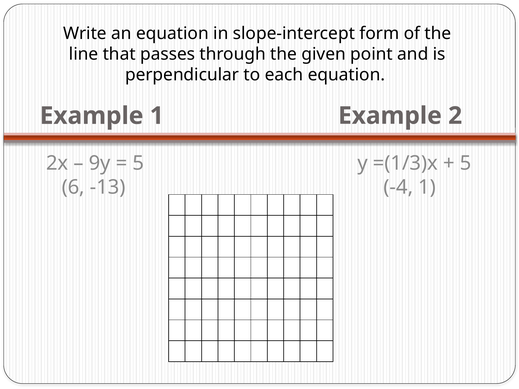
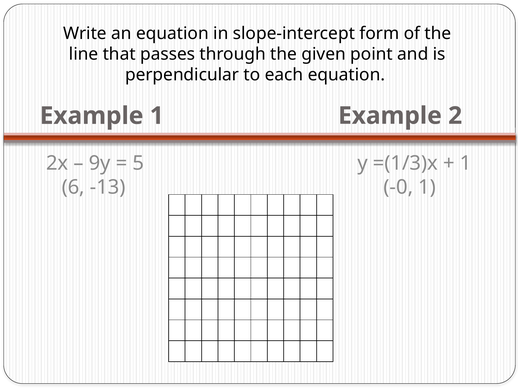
5 at (466, 163): 5 -> 1
-4: -4 -> -0
